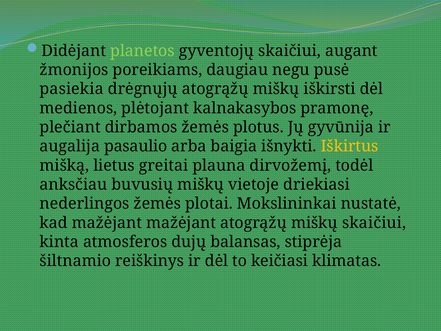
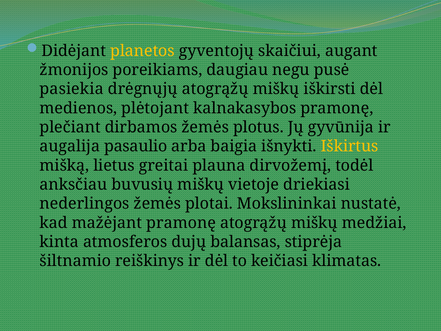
planetos colour: light green -> yellow
mažėjant mažėjant: mažėjant -> pramonę
miškų skaičiui: skaičiui -> medžiai
